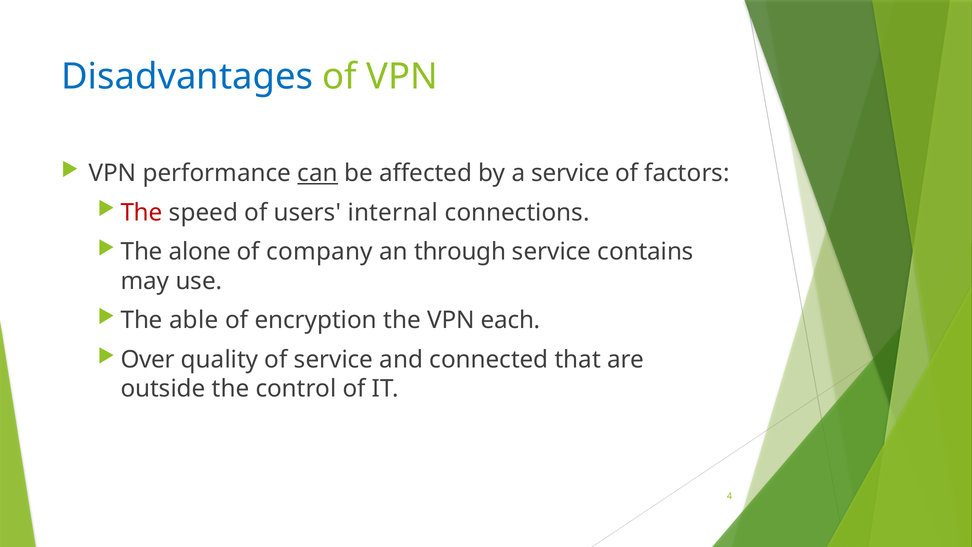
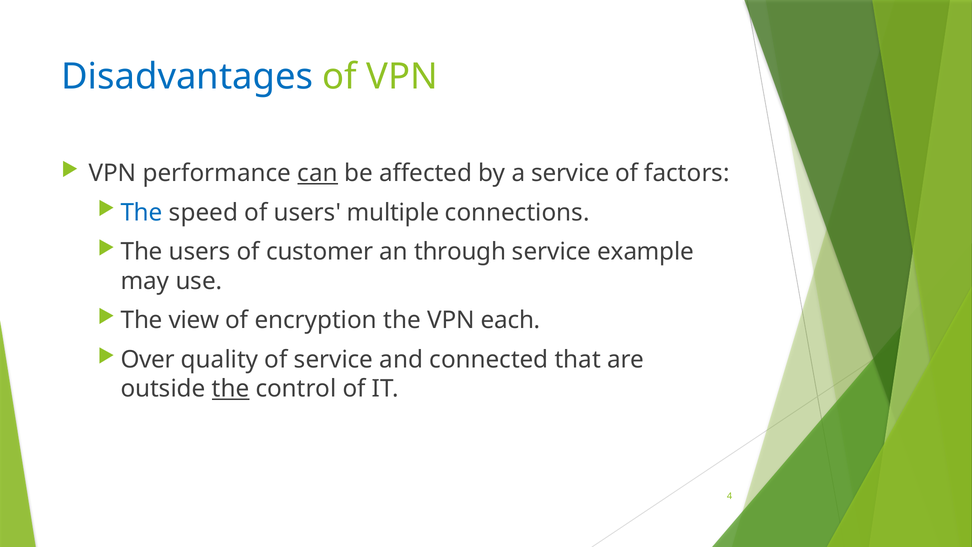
The at (142, 212) colour: red -> blue
internal: internal -> multiple
The alone: alone -> users
company: company -> customer
contains: contains -> example
able: able -> view
the at (231, 389) underline: none -> present
